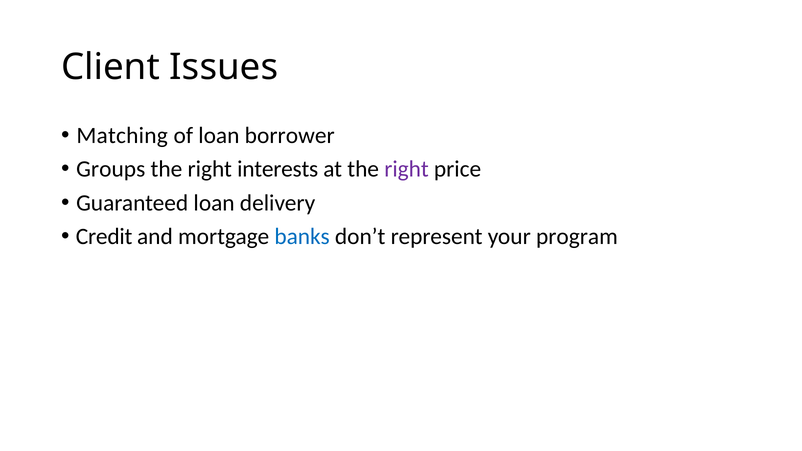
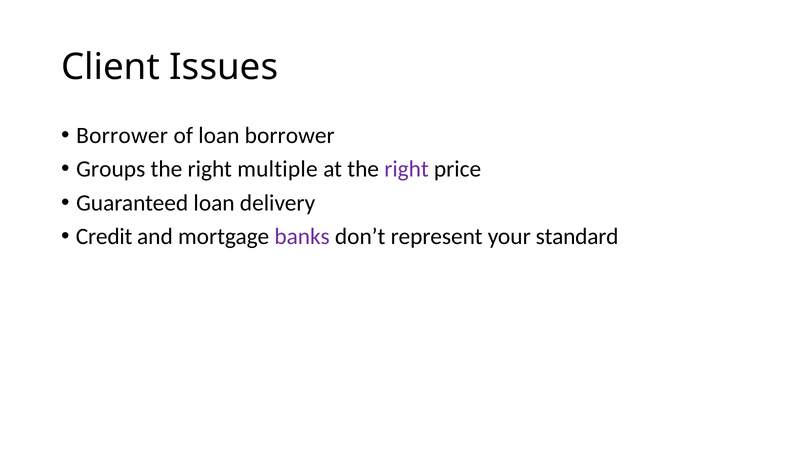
Matching at (122, 136): Matching -> Borrower
interests: interests -> multiple
banks colour: blue -> purple
program: program -> standard
